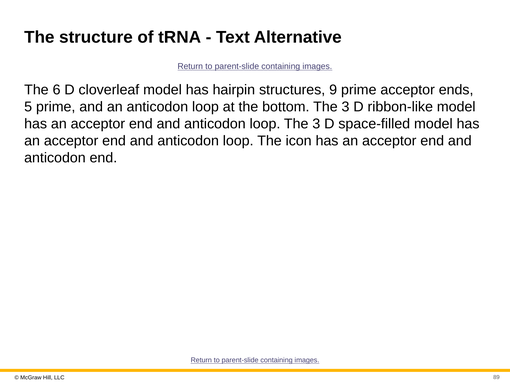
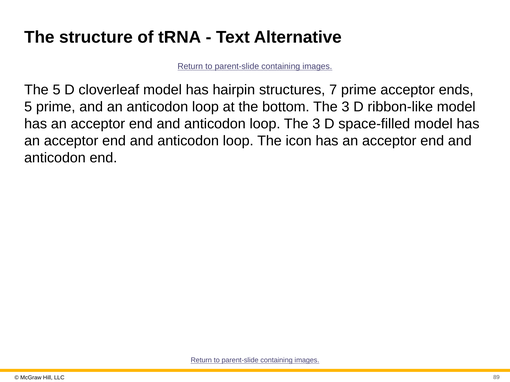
The 6: 6 -> 5
9: 9 -> 7
